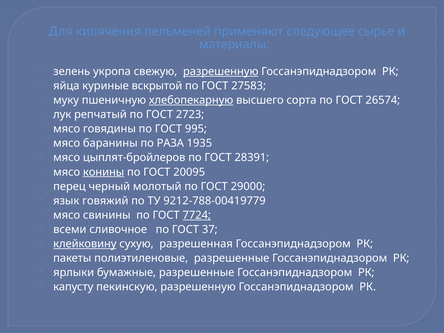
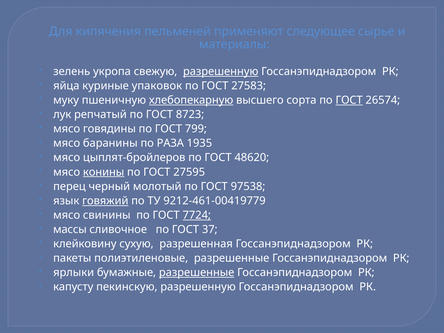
вскрытой: вскрытой -> упаковок
ГОСТ at (349, 100) underline: none -> present
2723: 2723 -> 8723
995: 995 -> 799
28391: 28391 -> 48620
20095: 20095 -> 27595
29000: 29000 -> 97538
говяжий underline: none -> present
9212-788-00419779: 9212-788-00419779 -> 9212-461-00419779
всеми: всеми -> массы
клейковину underline: present -> none
разрешенные at (197, 273) underline: none -> present
